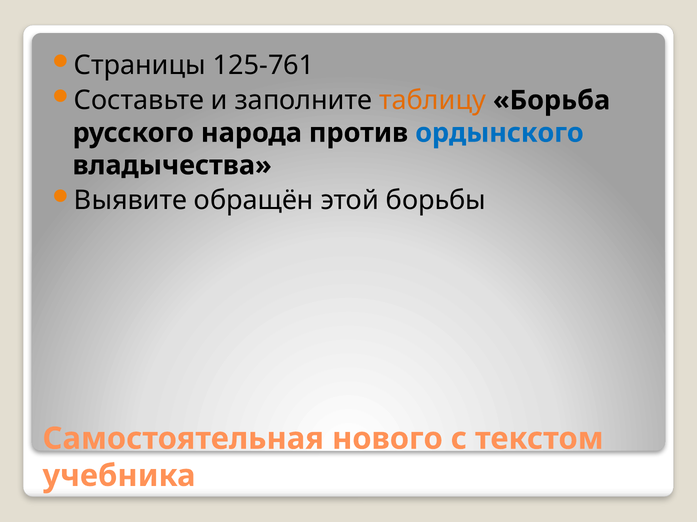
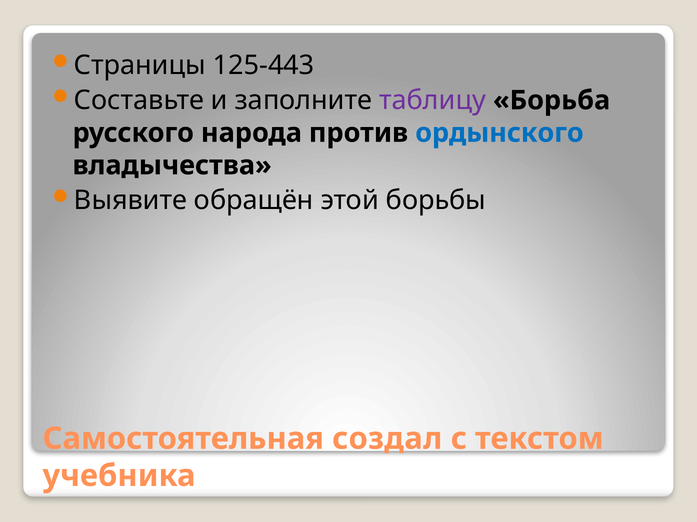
125-761: 125-761 -> 125-443
таблицу colour: orange -> purple
нового: нового -> создал
